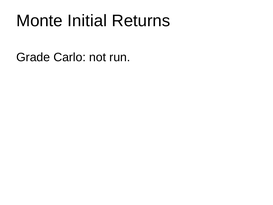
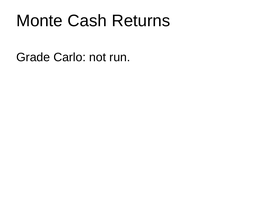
Initial: Initial -> Cash
